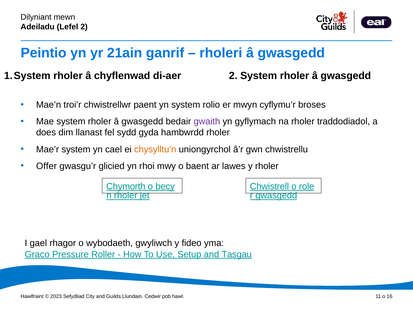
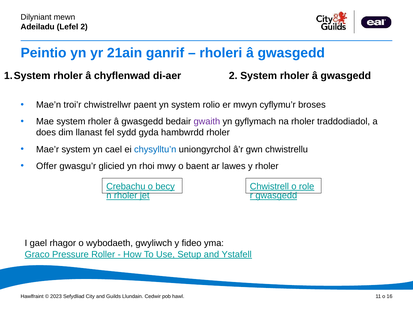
chysylltu’n colour: orange -> blue
Chymorth: Chymorth -> Crebachu
Tasgau: Tasgau -> Ystafell
